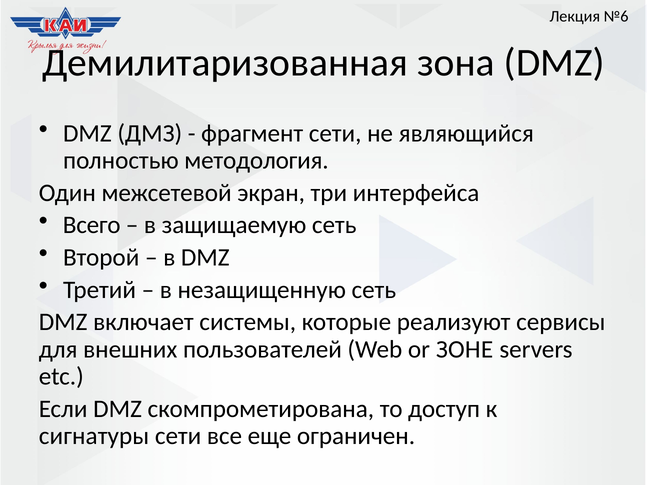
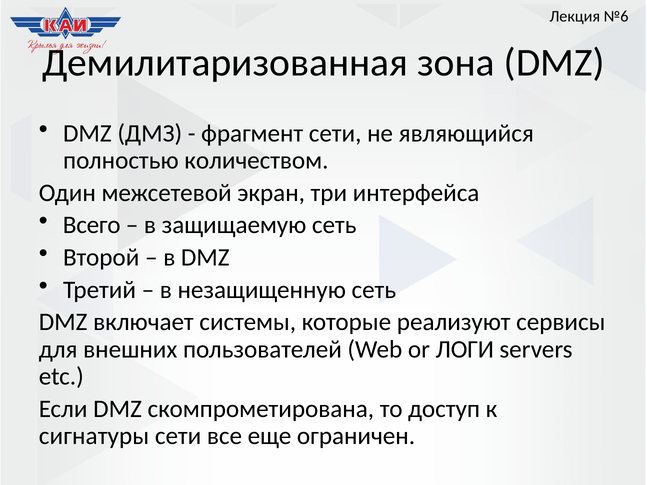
методология: методология -> количеством
ЗОНЕ: ЗОНЕ -> ЛОГИ
